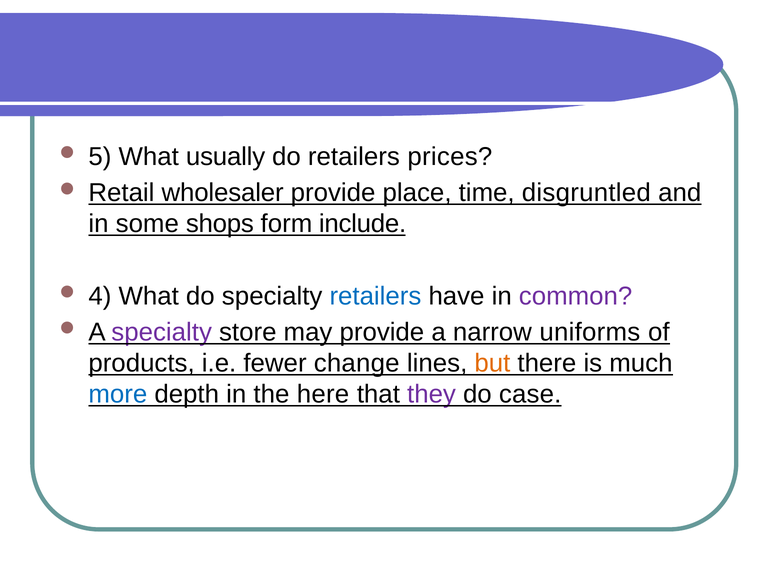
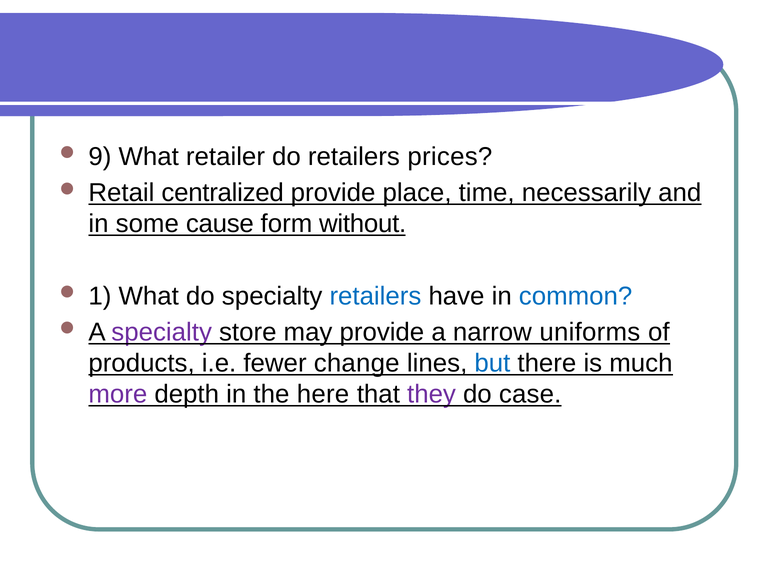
5: 5 -> 9
usually: usually -> retailer
wholesaler: wholesaler -> centralized
disgruntled: disgruntled -> necessarily
shops: shops -> cause
include: include -> without
4: 4 -> 1
common colour: purple -> blue
but colour: orange -> blue
more colour: blue -> purple
